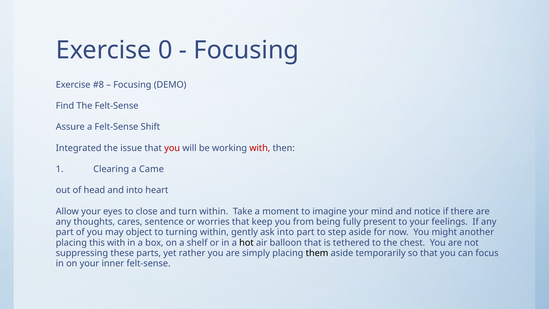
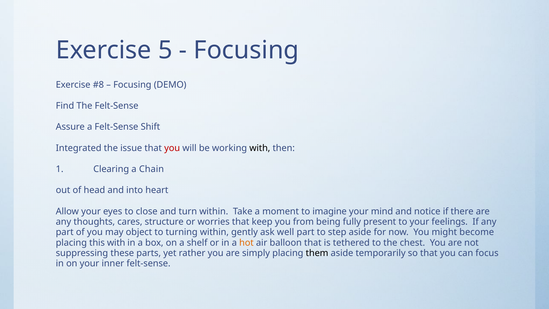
0: 0 -> 5
with at (260, 148) colour: red -> black
Came: Came -> Chain
sentence: sentence -> structure
ask into: into -> well
another: another -> become
hot colour: black -> orange
